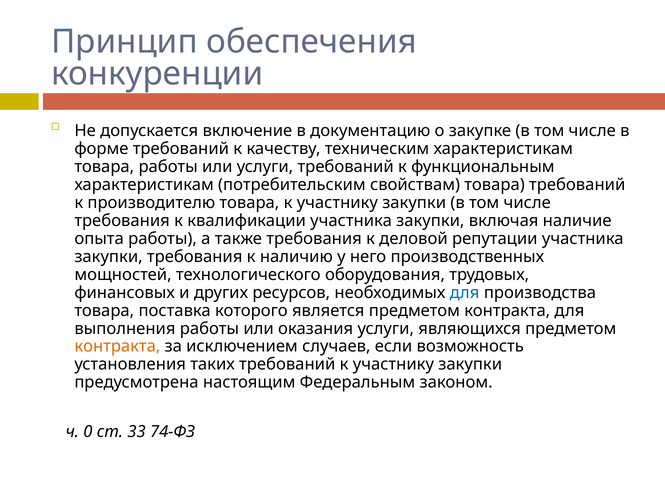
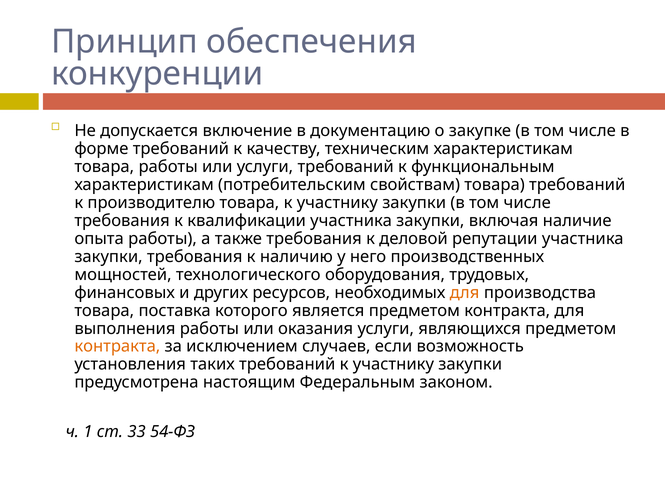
для at (465, 292) colour: blue -> orange
0: 0 -> 1
74-ФЗ: 74-ФЗ -> 54-ФЗ
